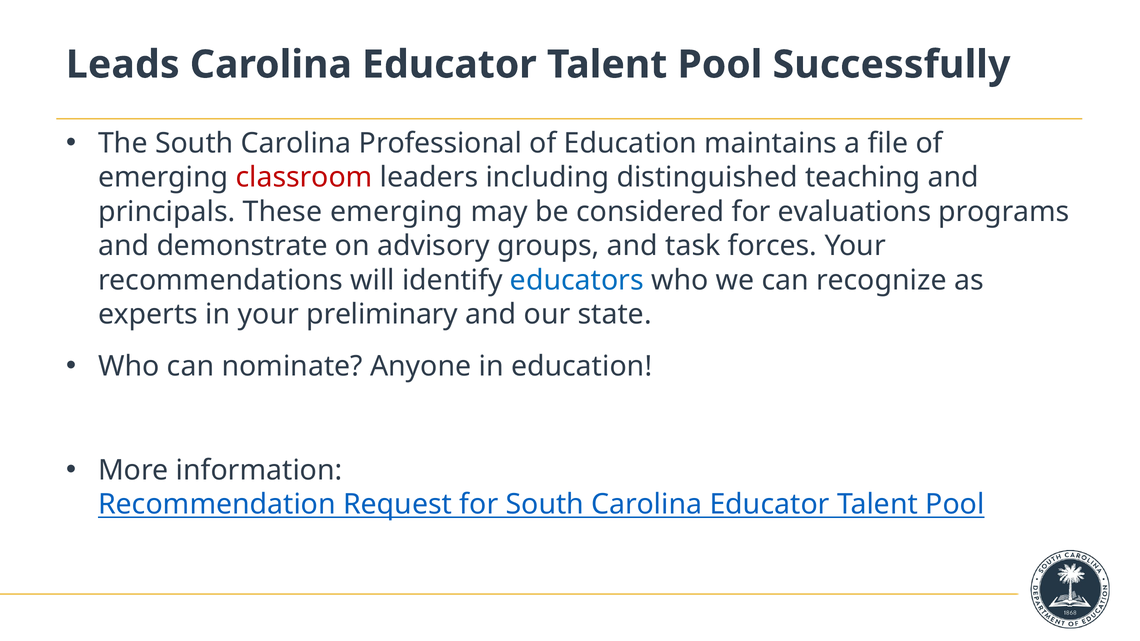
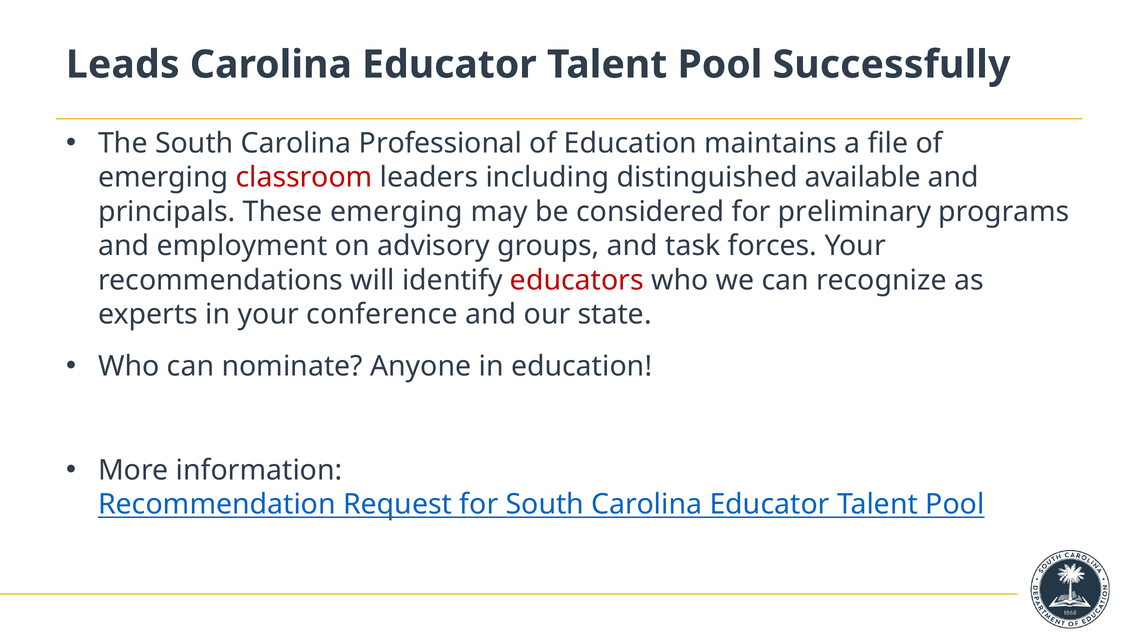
teaching: teaching -> available
evaluations: evaluations -> preliminary
demonstrate: demonstrate -> employment
educators colour: blue -> red
preliminary: preliminary -> conference
